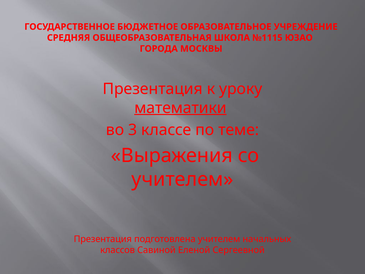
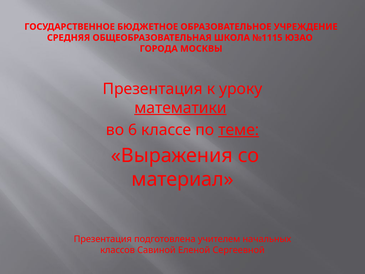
3: 3 -> 6
теме underline: none -> present
учителем at (182, 179): учителем -> материал
